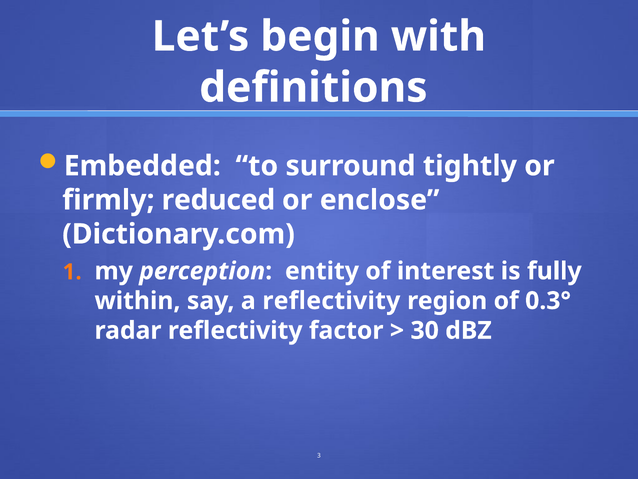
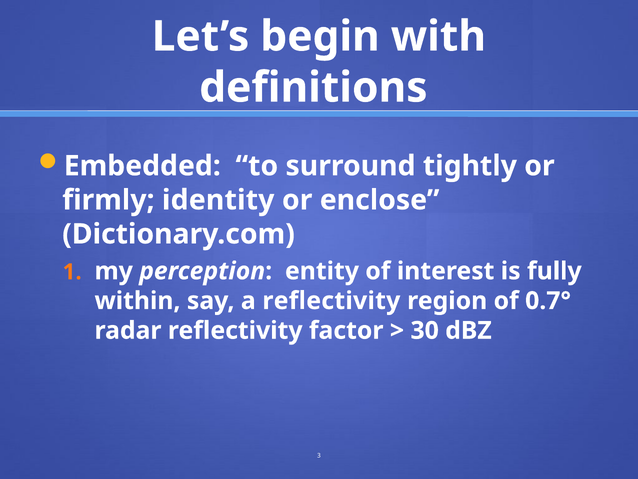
reduced: reduced -> identity
0.3°: 0.3° -> 0.7°
